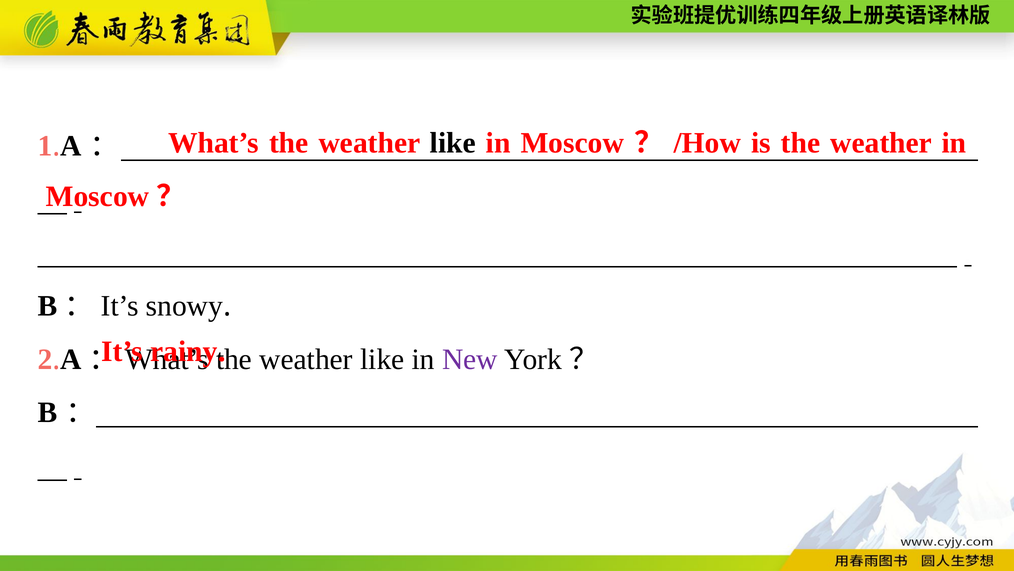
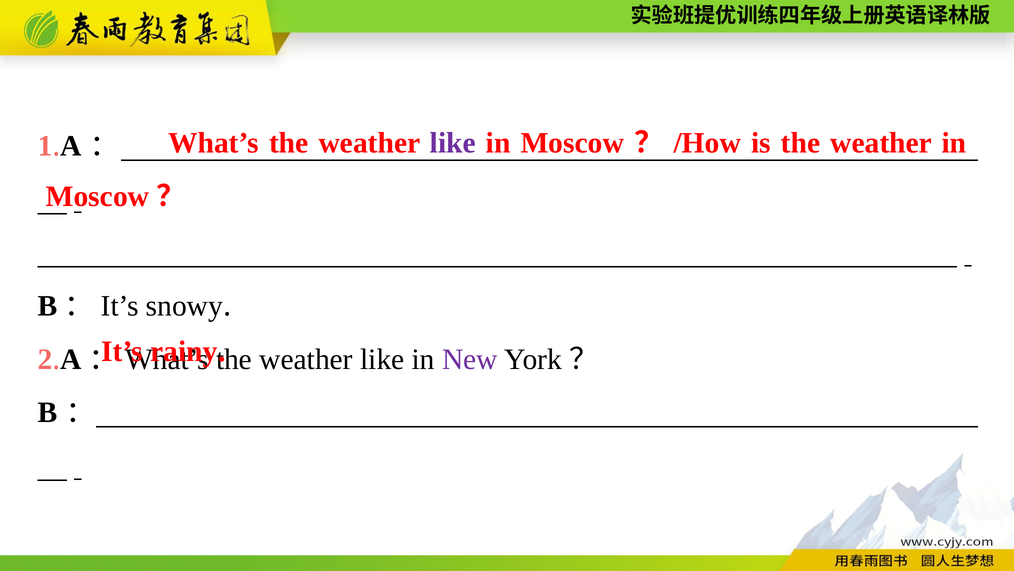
like at (453, 143) colour: black -> purple
